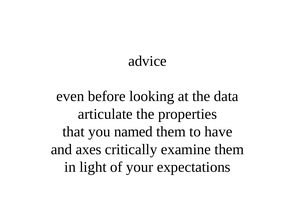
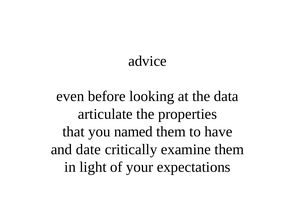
axes: axes -> date
